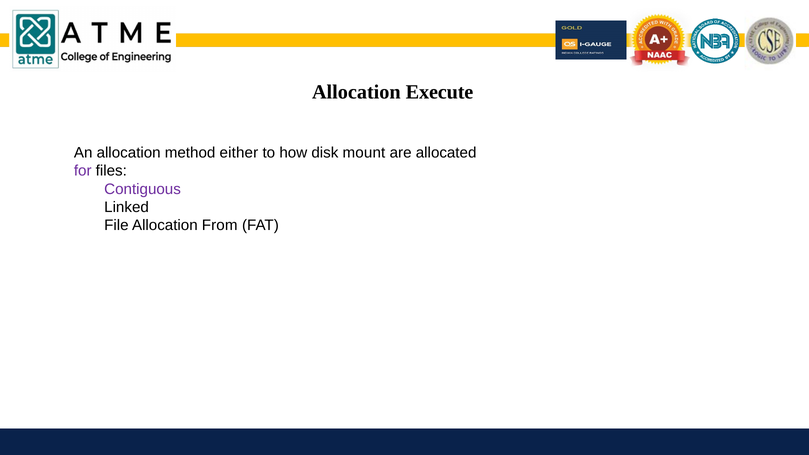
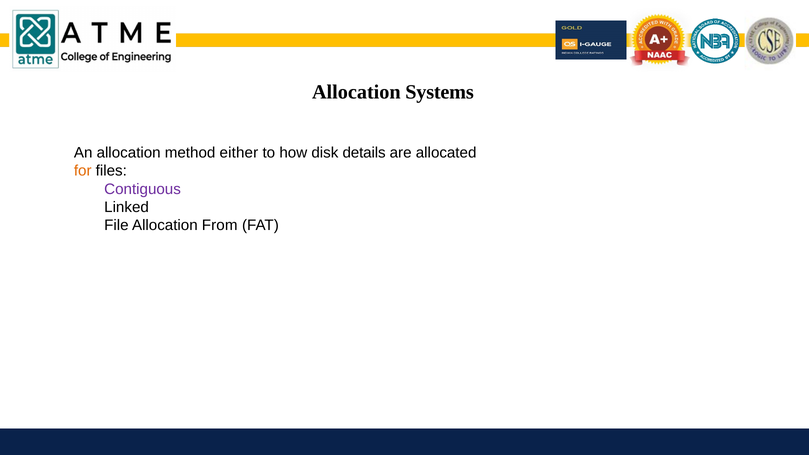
Execute: Execute -> Systems
mount: mount -> details
for colour: purple -> orange
